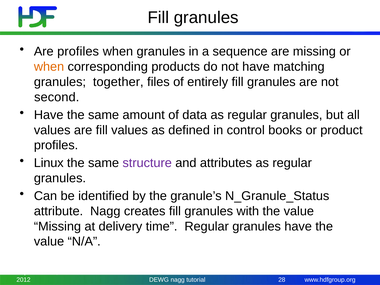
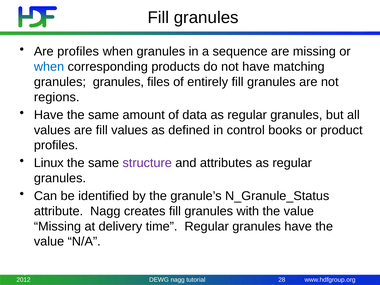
when at (49, 67) colour: orange -> blue
granules together: together -> granules
second: second -> regions
